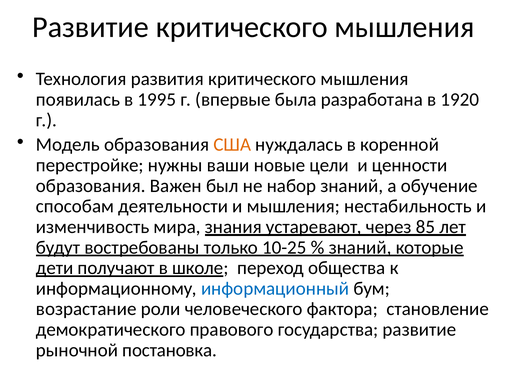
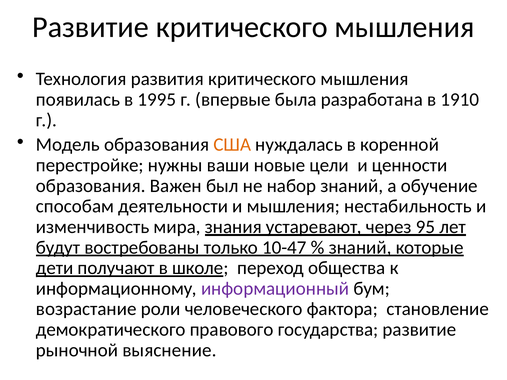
1920: 1920 -> 1910
85: 85 -> 95
10-25: 10-25 -> 10-47
информационный colour: blue -> purple
постановка: постановка -> выяснение
